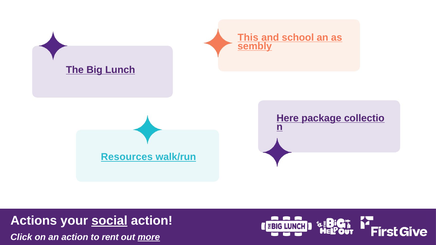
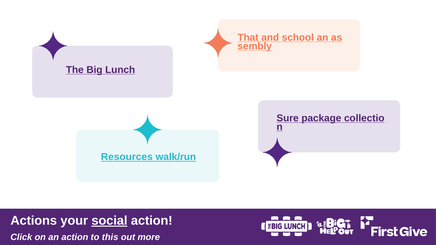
This: This -> That
Here: Here -> Sure
rent: rent -> this
more underline: present -> none
